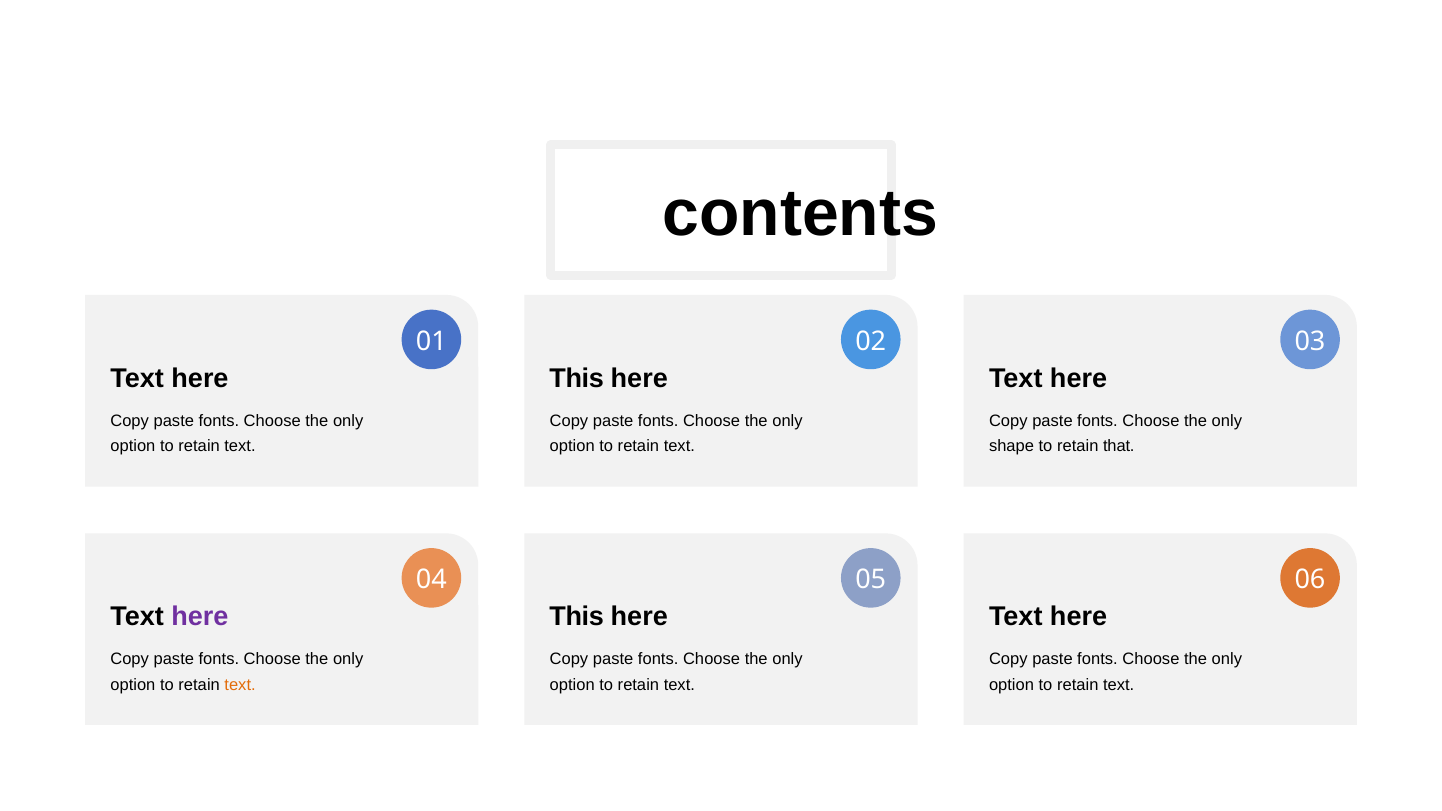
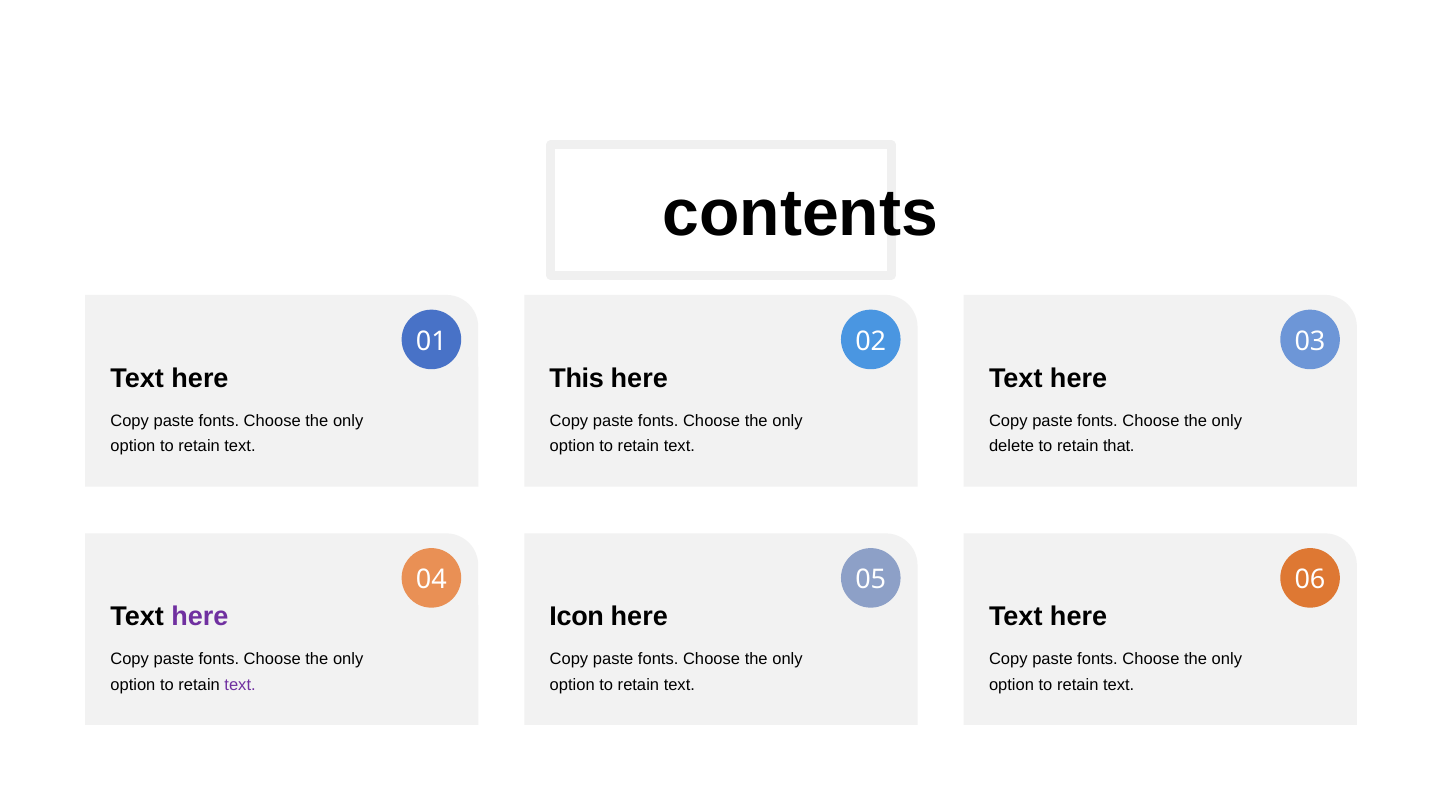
shape: shape -> delete
This at (577, 617): This -> Icon
text at (240, 685) colour: orange -> purple
